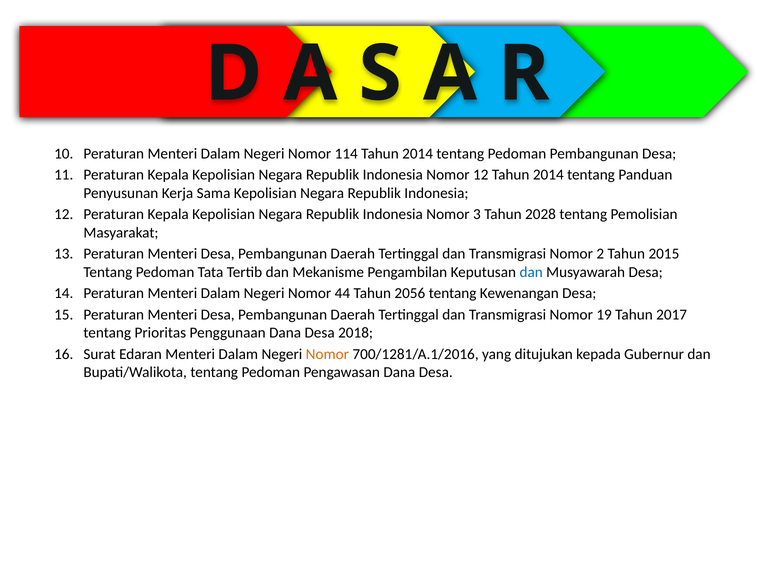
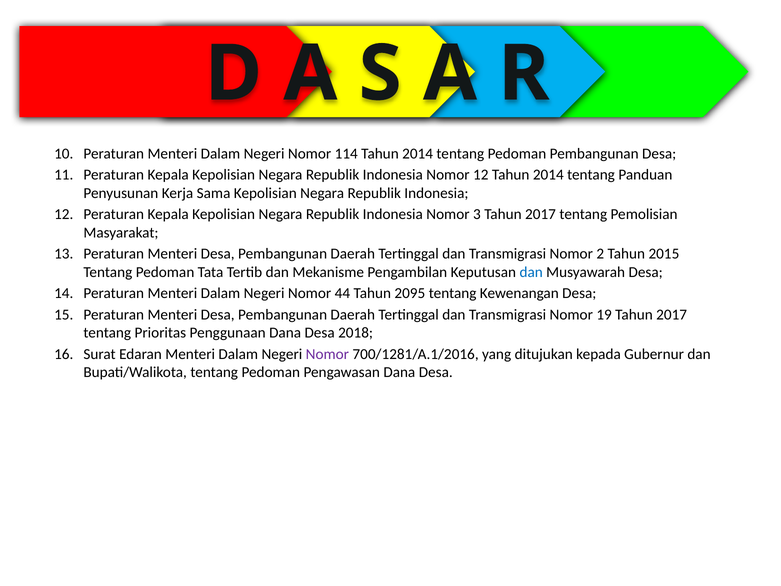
3 Tahun 2028: 2028 -> 2017
2056: 2056 -> 2095
Nomor at (327, 354) colour: orange -> purple
